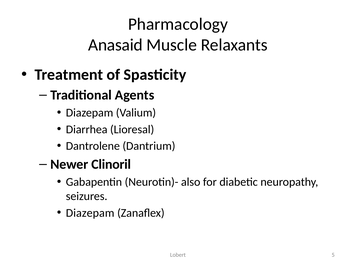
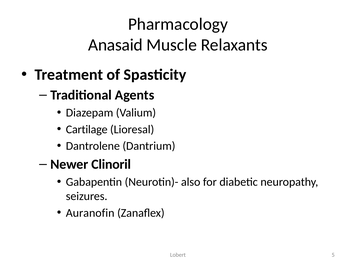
Diarrhea: Diarrhea -> Cartilage
Diazepam at (90, 213): Diazepam -> Auranofin
